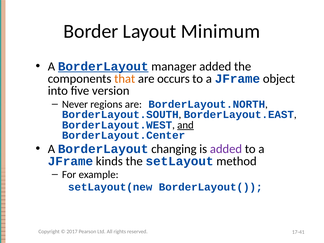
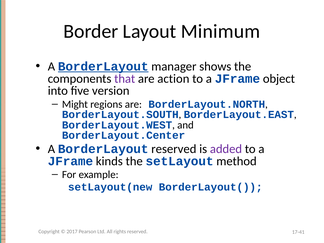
manager added: added -> shows
that colour: orange -> purple
occurs: occurs -> action
Never: Never -> Might
and underline: present -> none
BorderLayout changing: changing -> reserved
